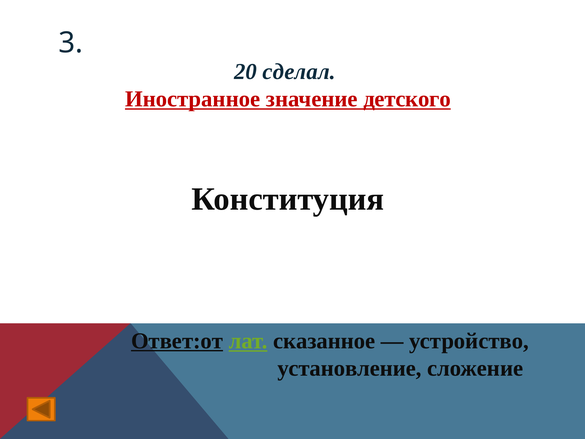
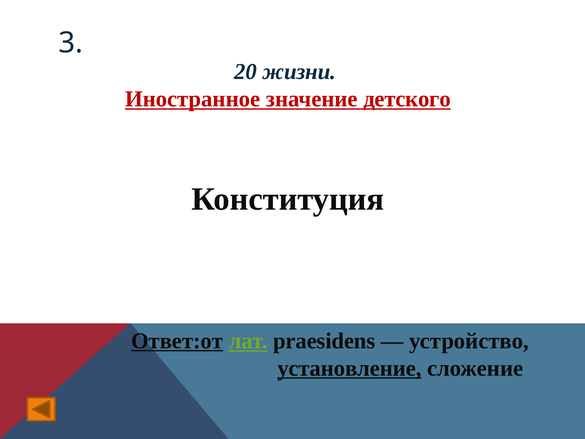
сделал: сделал -> жизни
сказанное: сказанное -> praesidens
установление underline: none -> present
